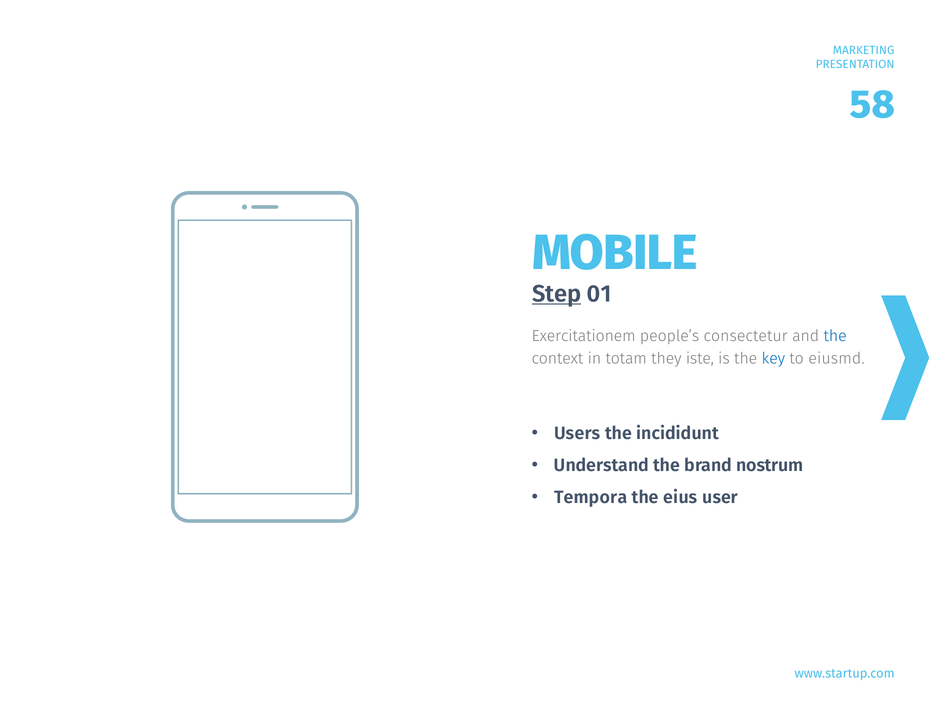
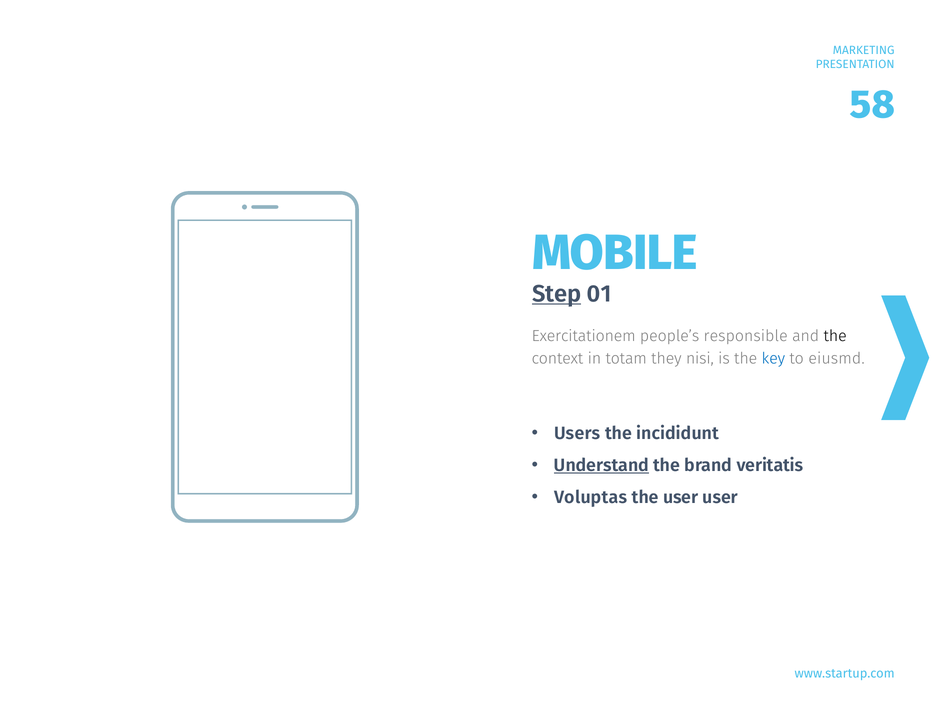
consectetur: consectetur -> responsible
the at (835, 336) colour: blue -> black
iste: iste -> nisi
Understand underline: none -> present
nostrum: nostrum -> veritatis
Tempora: Tempora -> Voluptas
the eius: eius -> user
